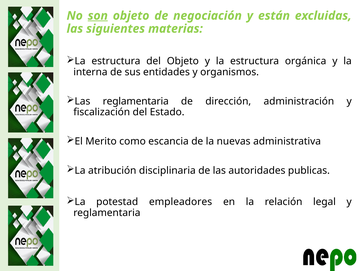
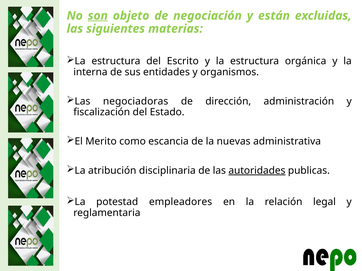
del Objeto: Objeto -> Escrito
Las reglamentaria: reglamentaria -> negociadoras
autoridades underline: none -> present
